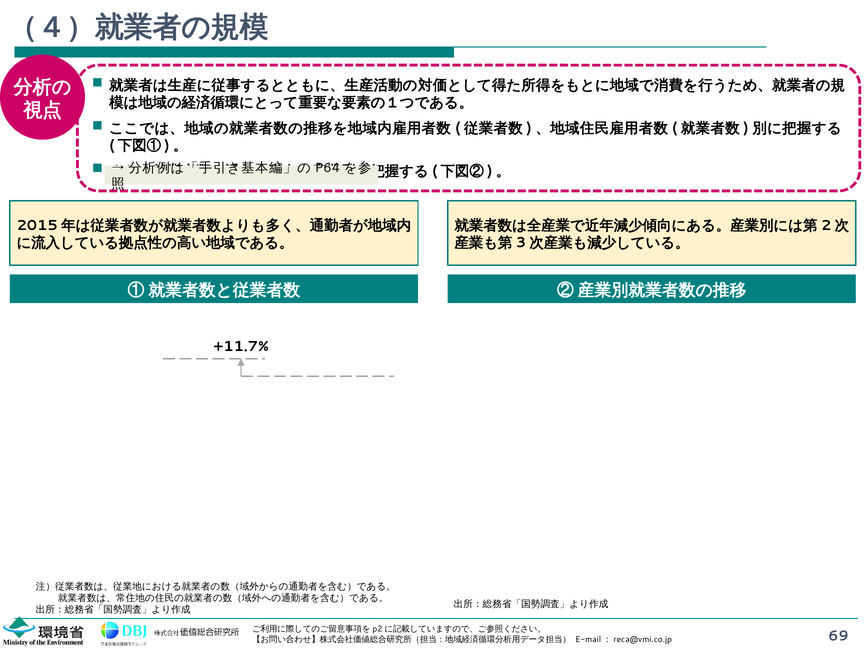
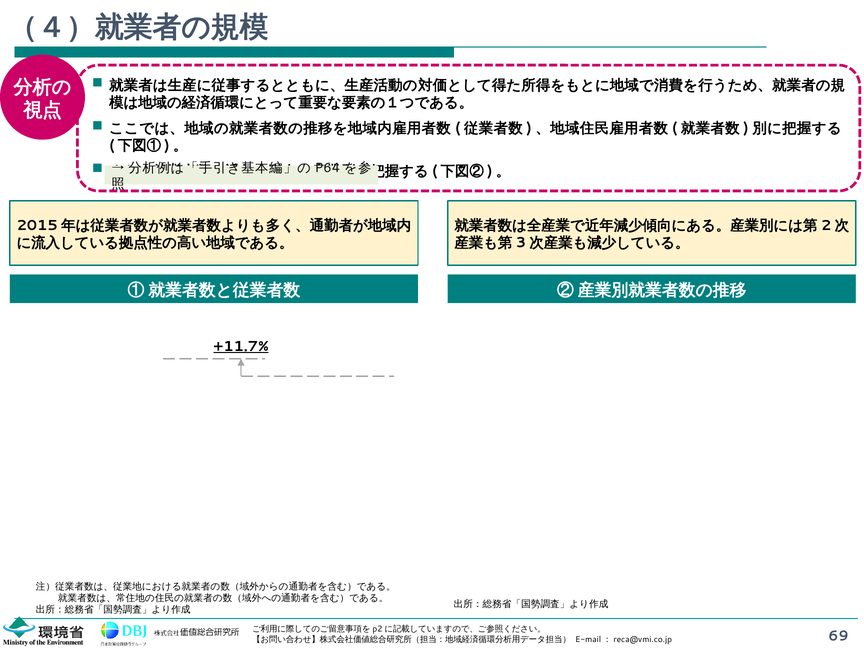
+11.7% underline: none -> present
